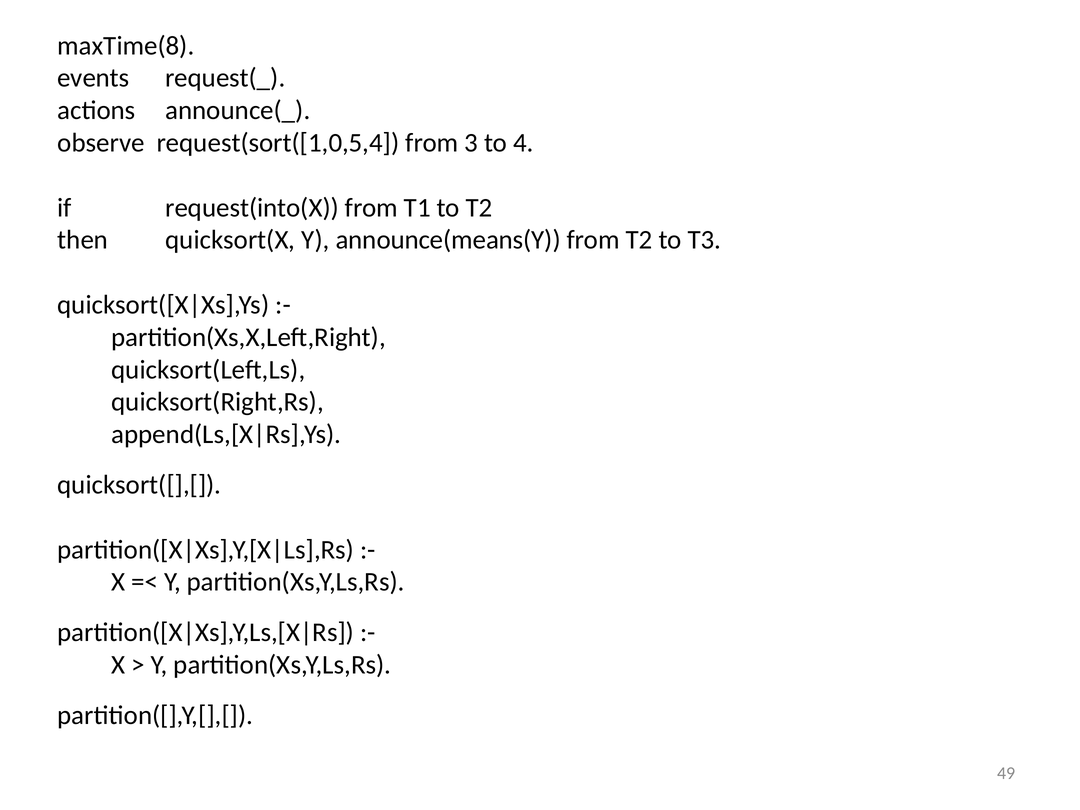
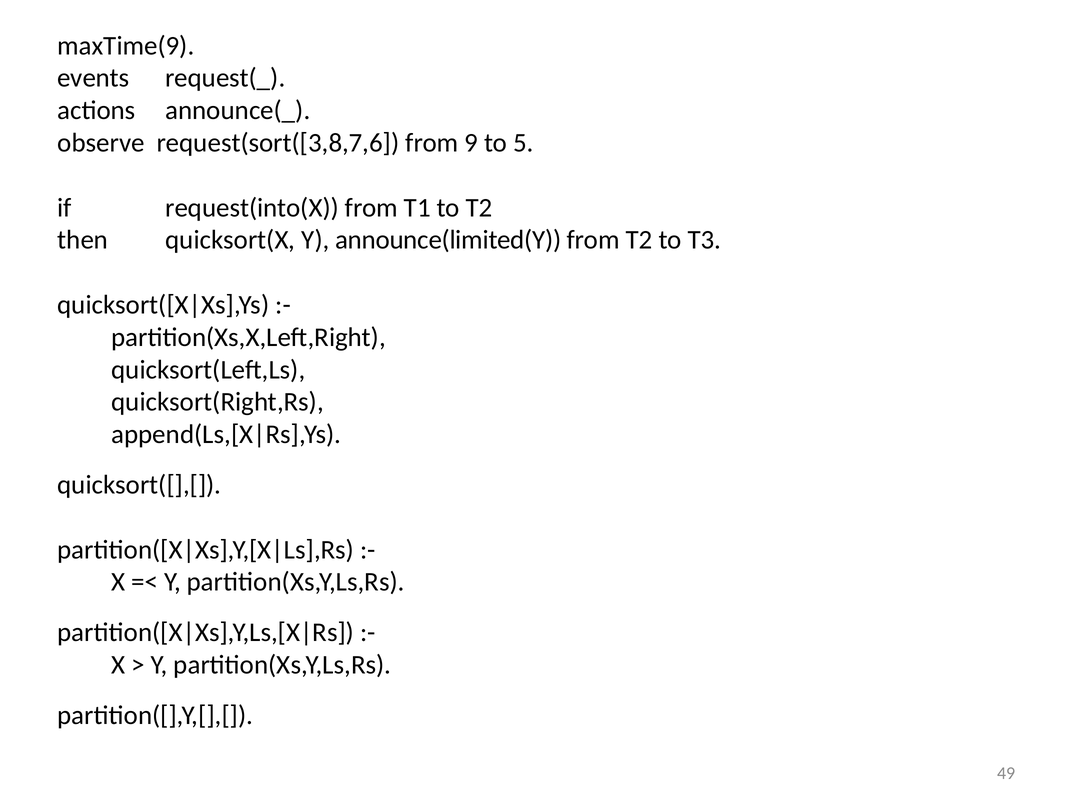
maxTime(8: maxTime(8 -> maxTime(9
request(sort([1,0,5,4: request(sort([1,0,5,4 -> request(sort([3,8,7,6
3: 3 -> 9
4: 4 -> 5
announce(means(Y: announce(means(Y -> announce(limited(Y
